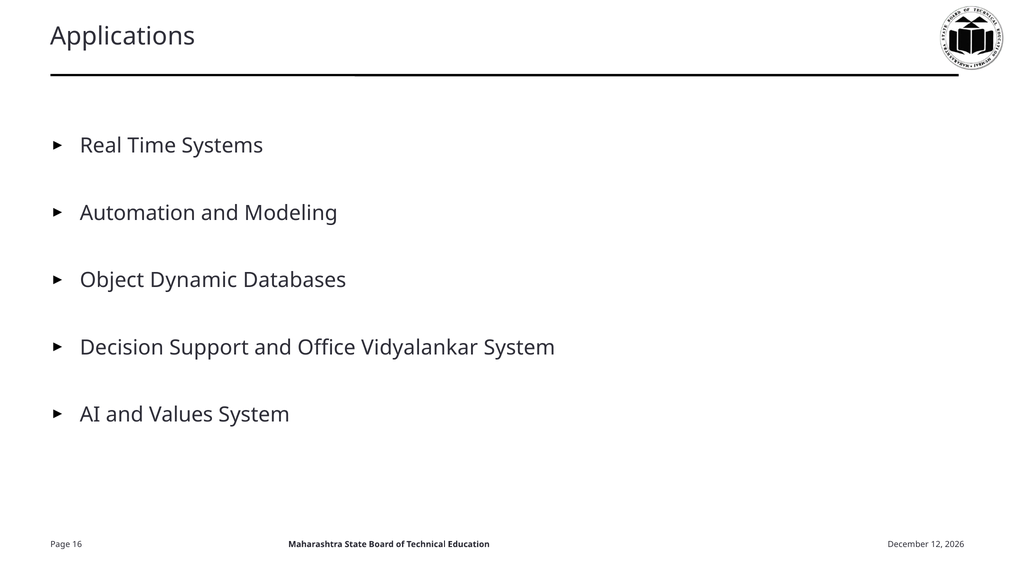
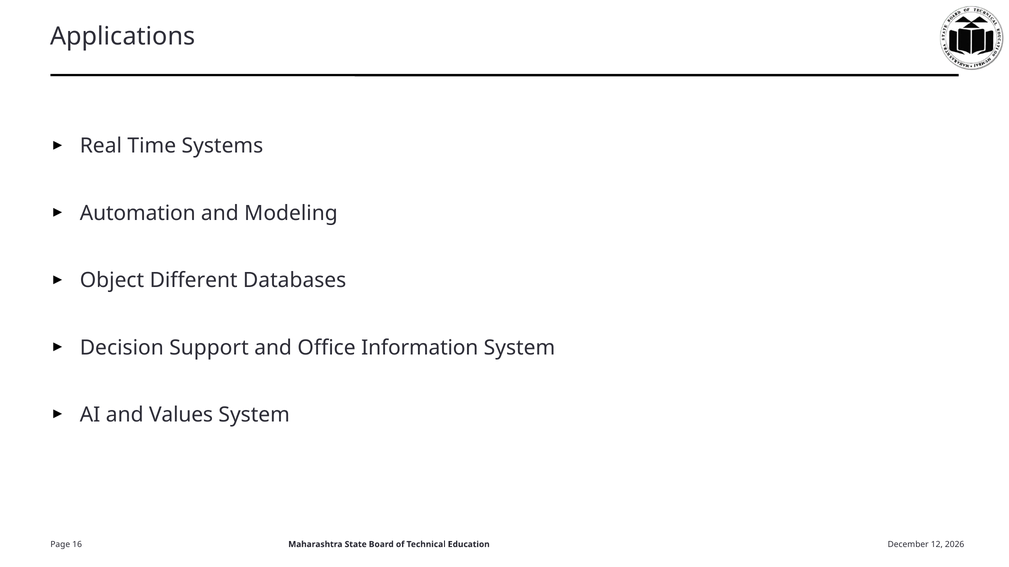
Dynamic: Dynamic -> Different
Vidyalankar: Vidyalankar -> Information
